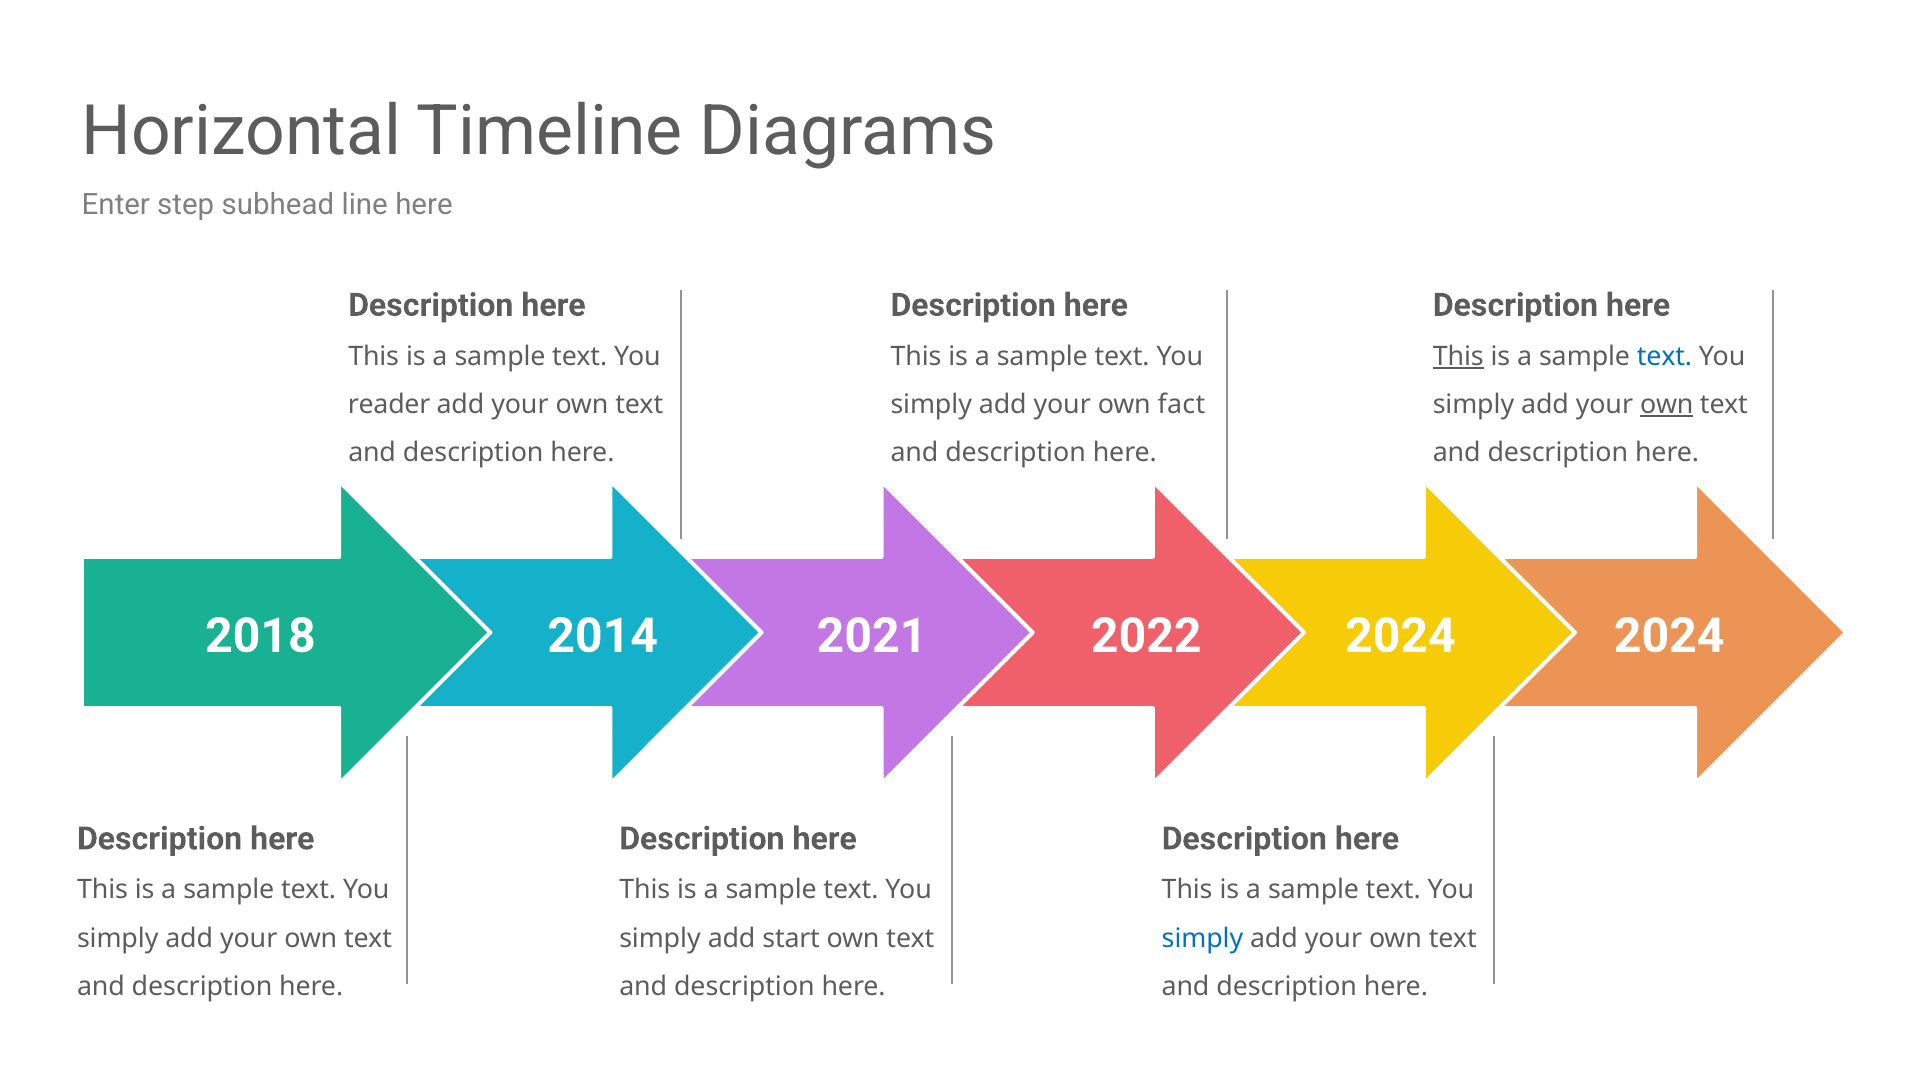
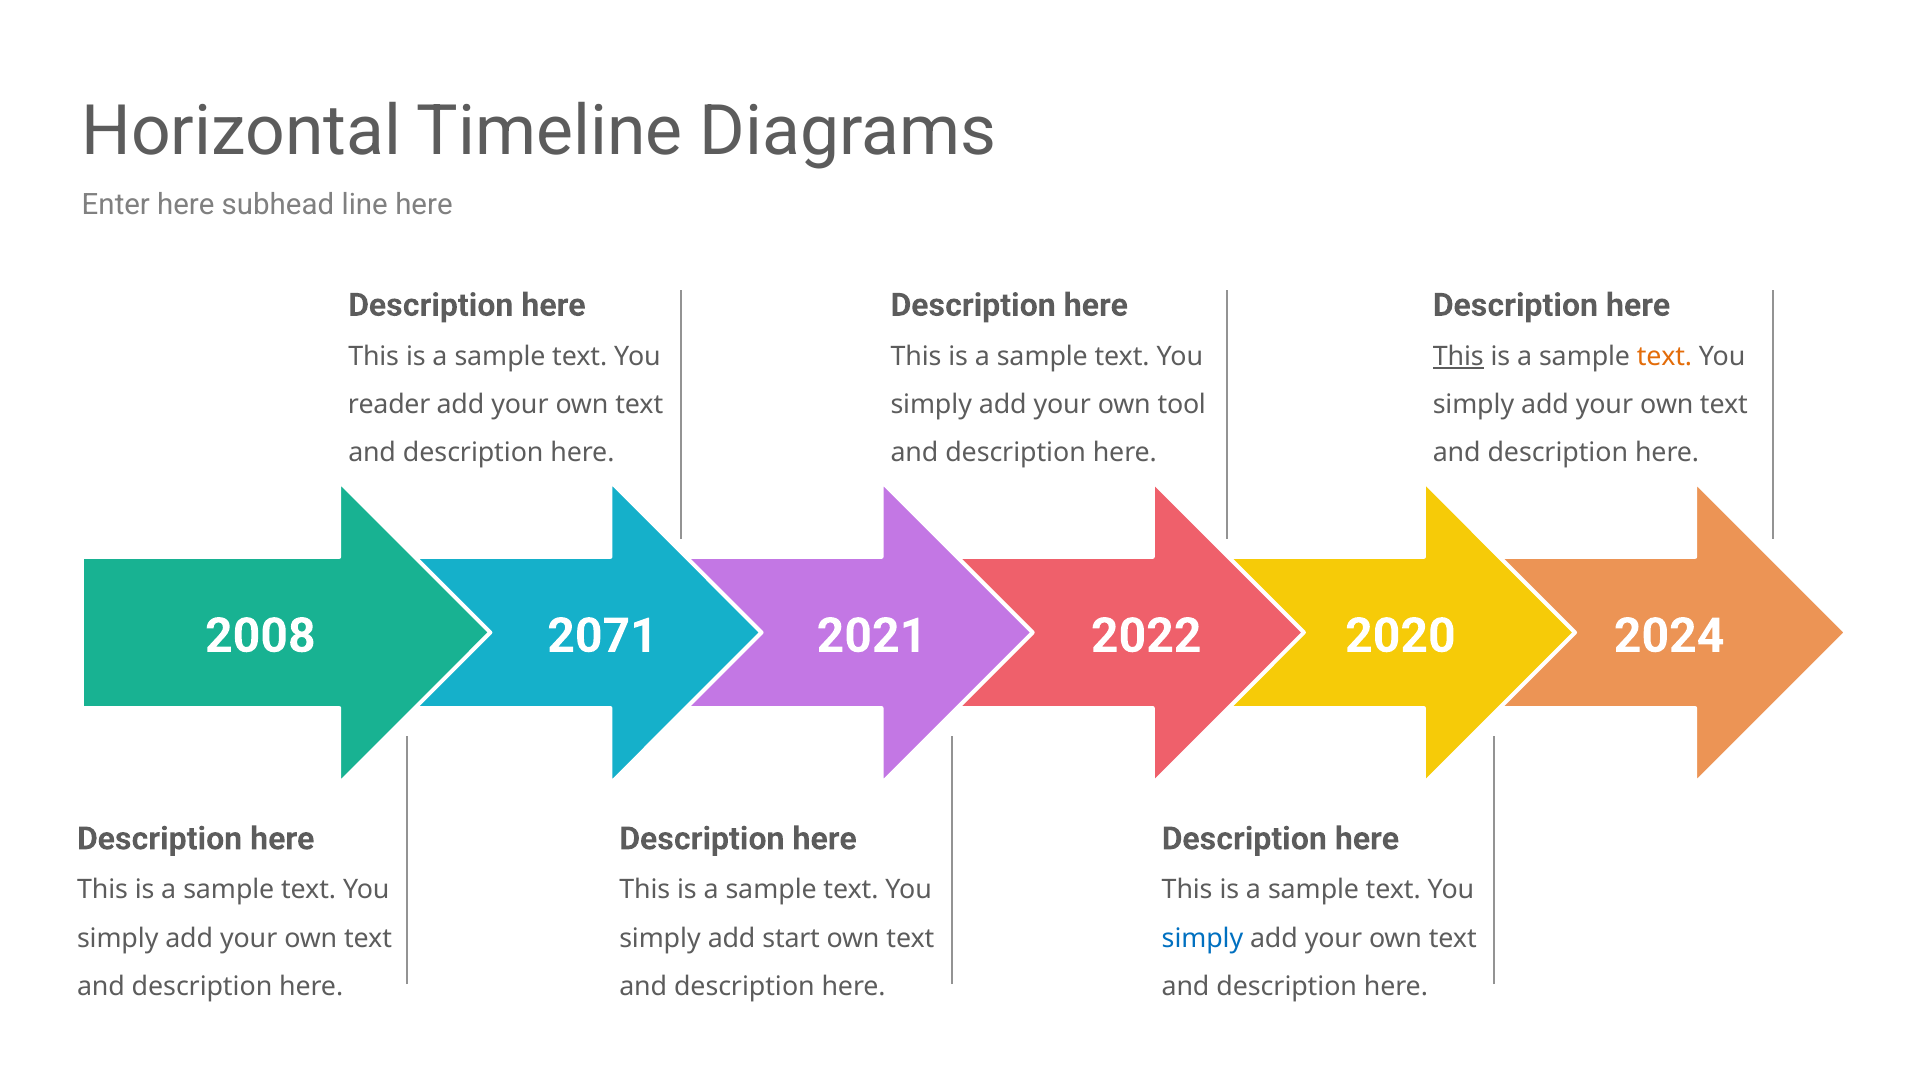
Enter step: step -> here
text at (1664, 356) colour: blue -> orange
fact: fact -> tool
own at (1667, 404) underline: present -> none
2018: 2018 -> 2008
2014: 2014 -> 2071
2022 2024: 2024 -> 2020
